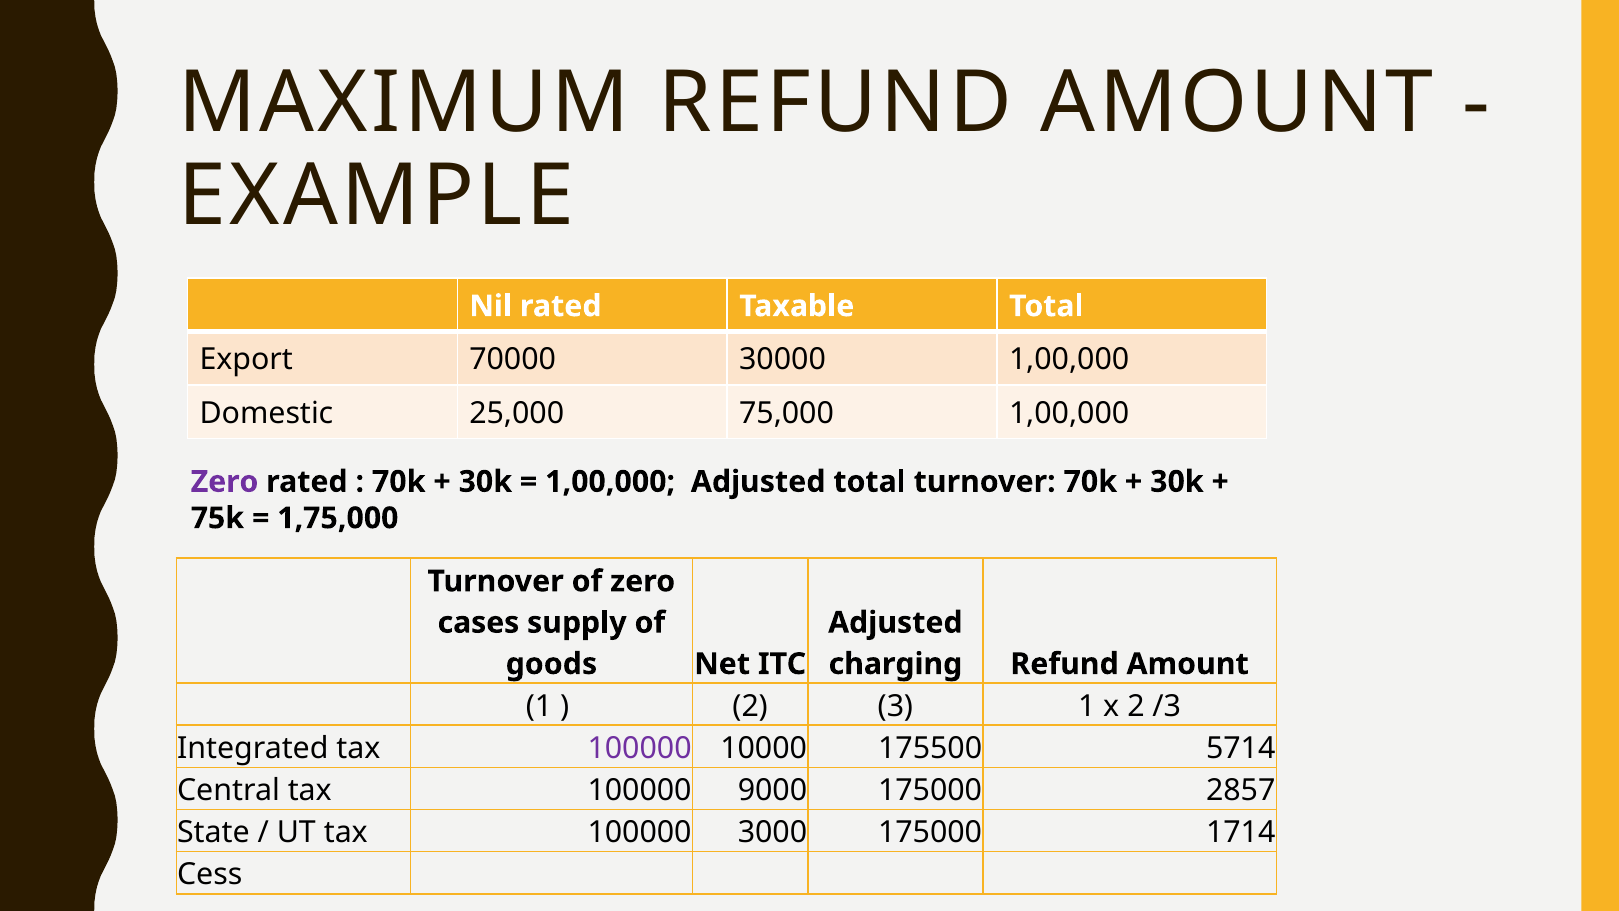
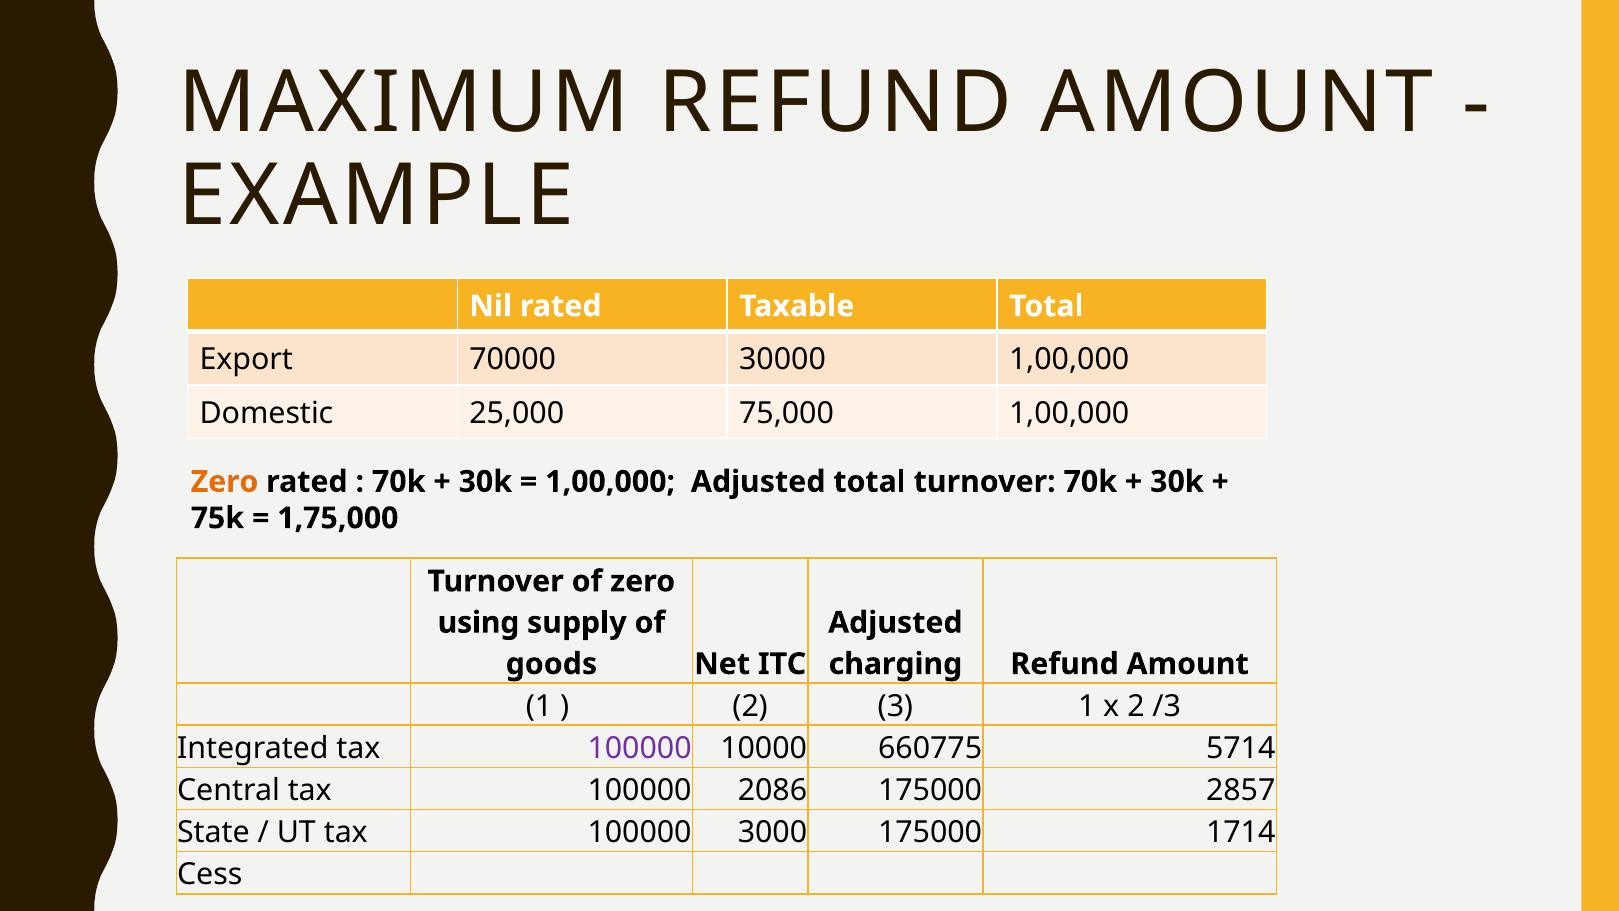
Zero at (225, 482) colour: purple -> orange
cases: cases -> using
175500: 175500 -> 660775
9000: 9000 -> 2086
